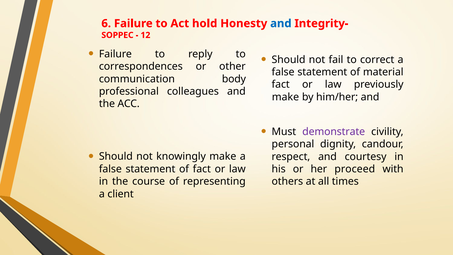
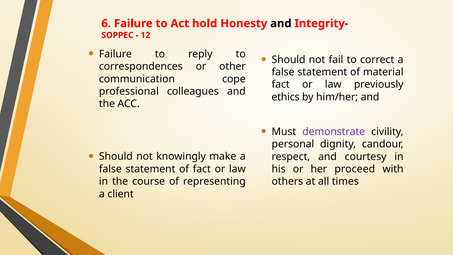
and at (281, 23) colour: blue -> black
body: body -> cope
make at (285, 97): make -> ethics
